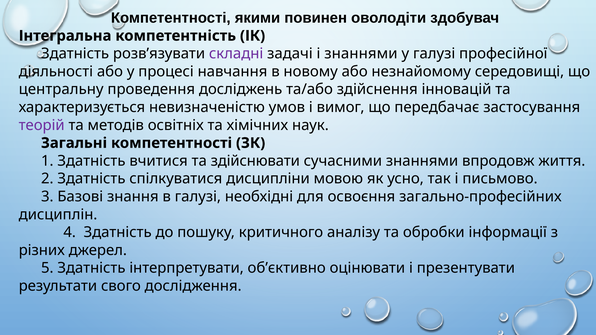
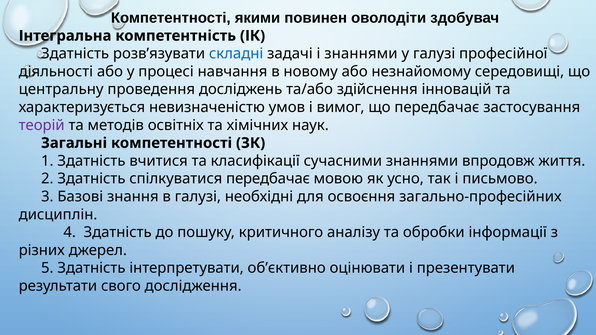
складні colour: purple -> blue
здійснювати: здійснювати -> класифікації
спілкуватися дисципліни: дисципліни -> передбачає
